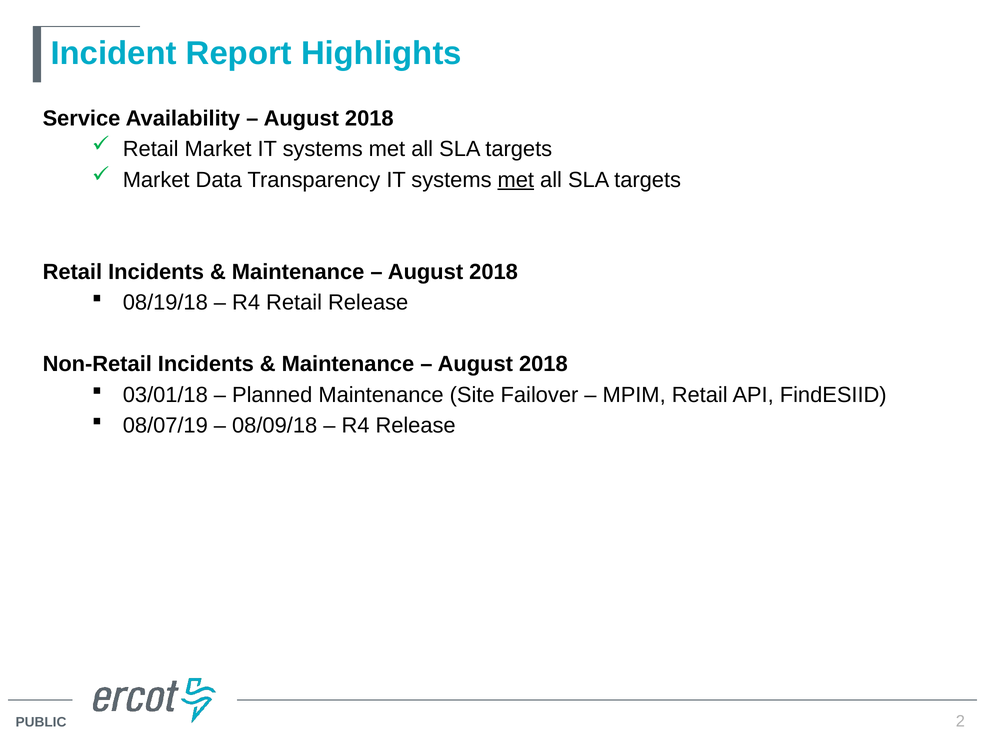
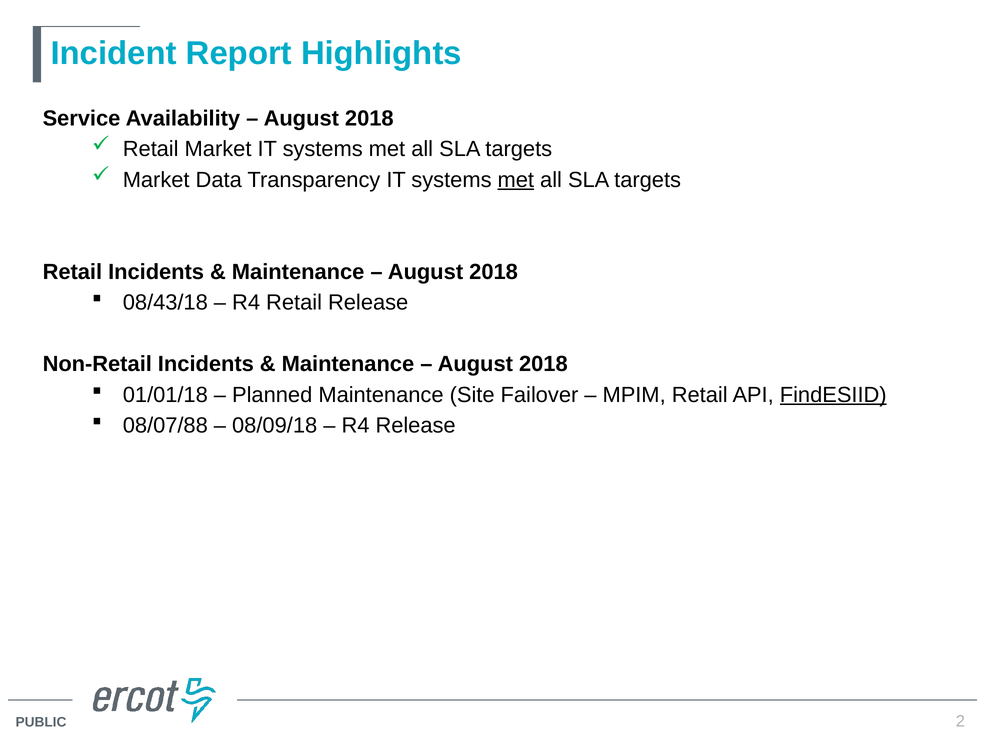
08/19/18: 08/19/18 -> 08/43/18
03/01/18: 03/01/18 -> 01/01/18
FindESIID underline: none -> present
08/07/19: 08/07/19 -> 08/07/88
